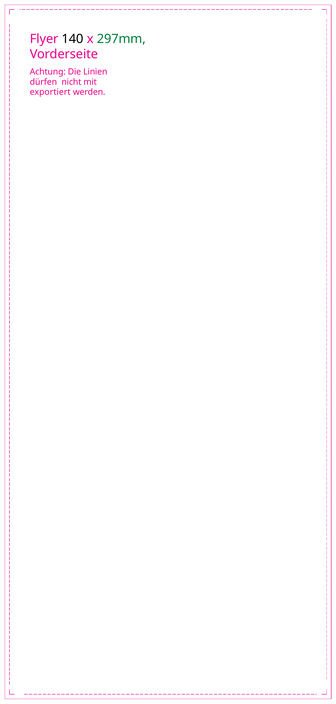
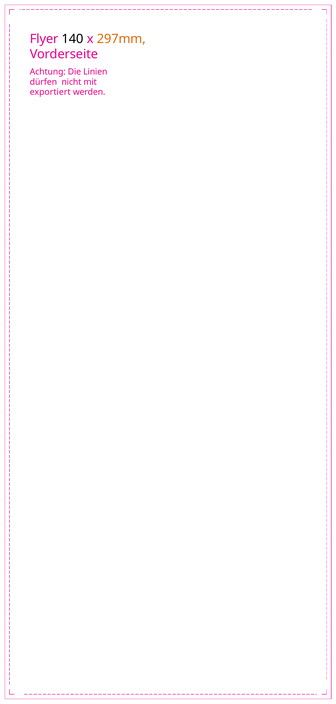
297mm colour: green -> orange
